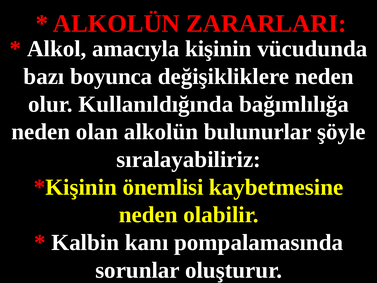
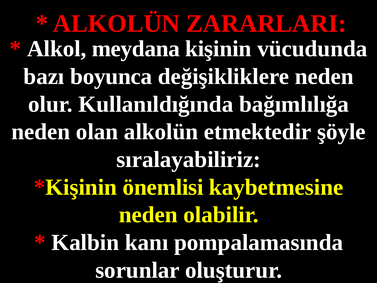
amacıyla: amacıyla -> meydana
bulunurlar: bulunurlar -> etmektedir
